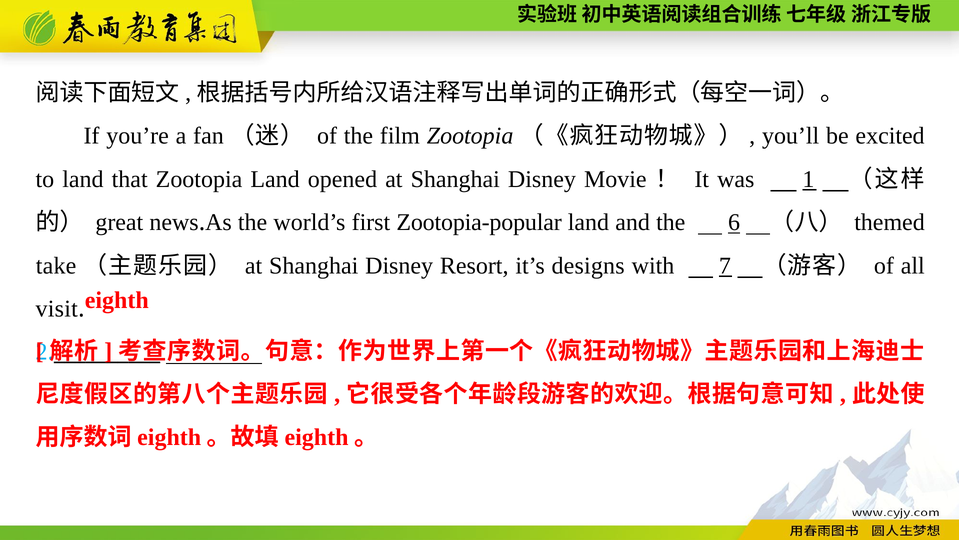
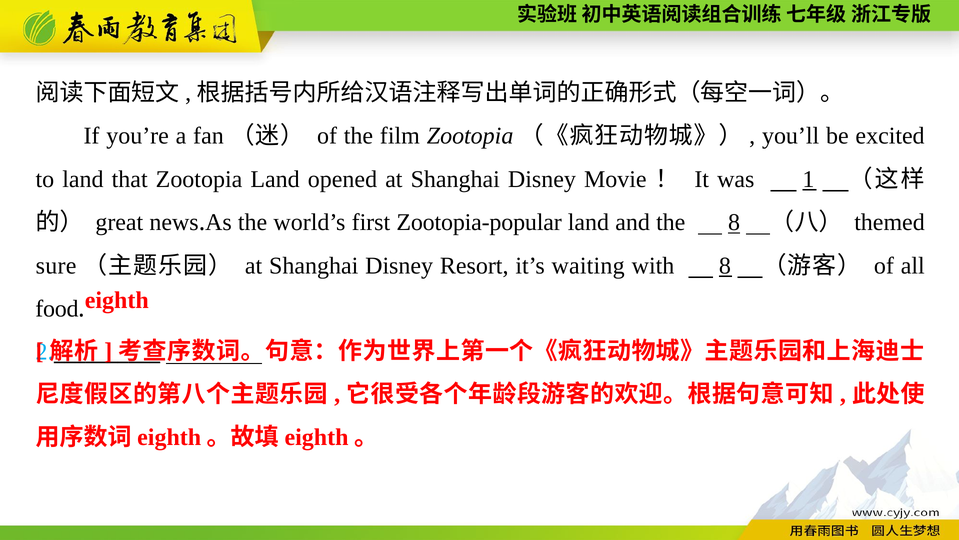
the 6: 6 -> 8
take: take -> sure
designs: designs -> waiting
with 7: 7 -> 8
visit: visit -> food
